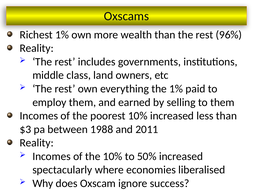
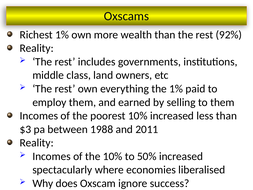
96%: 96% -> 92%
